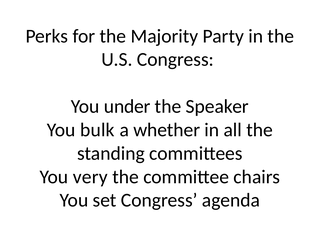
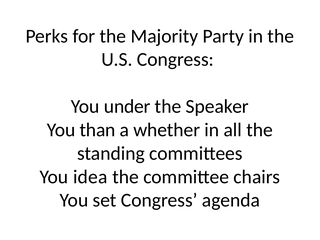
bulk: bulk -> than
very: very -> idea
